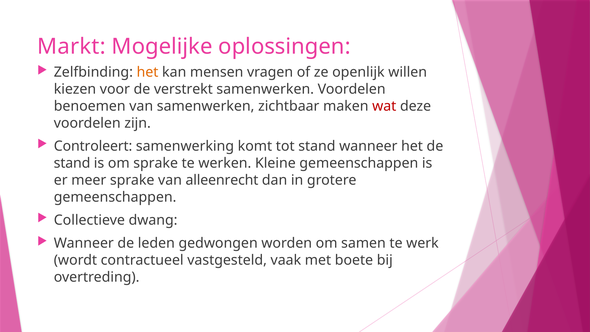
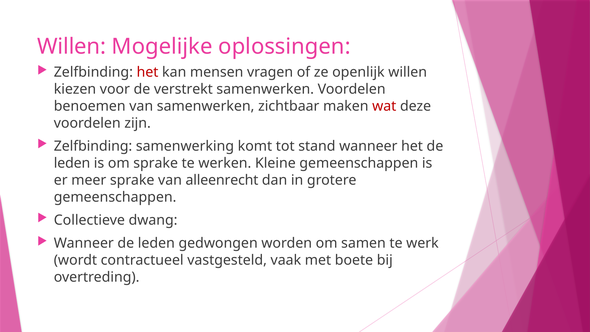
Markt at (71, 47): Markt -> Willen
het at (148, 72) colour: orange -> red
Controleert at (93, 146): Controleert -> Zelfbinding
stand at (72, 163): stand -> leden
